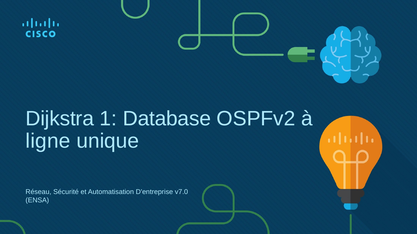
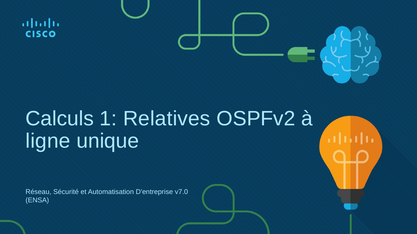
Dijkstra: Dijkstra -> Calculs
Database: Database -> Relatives
